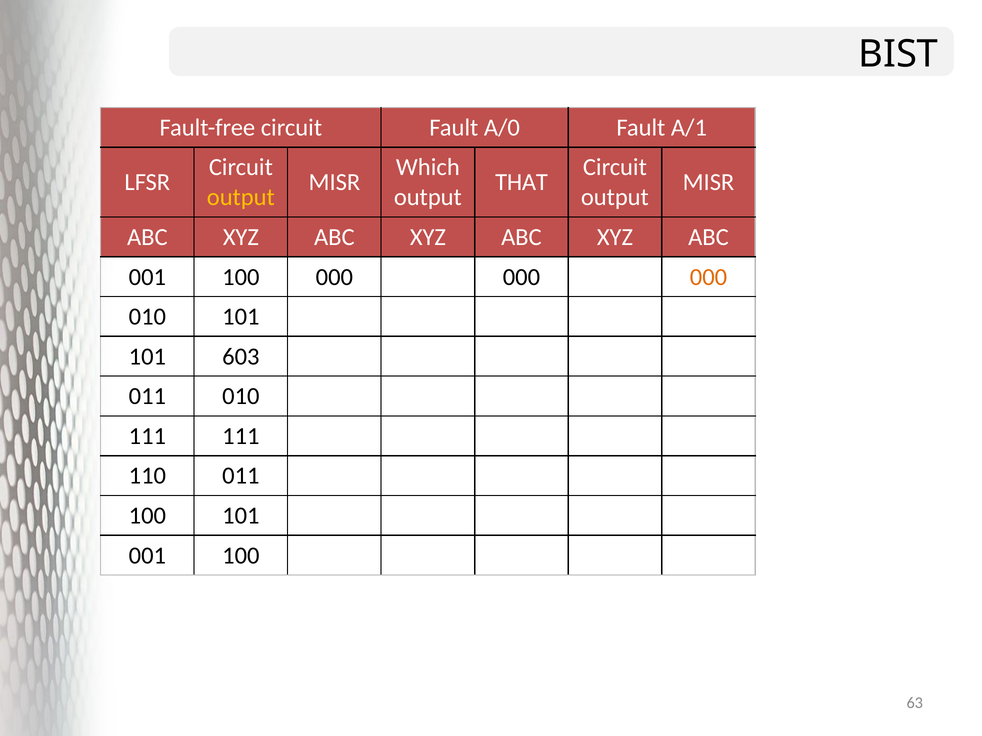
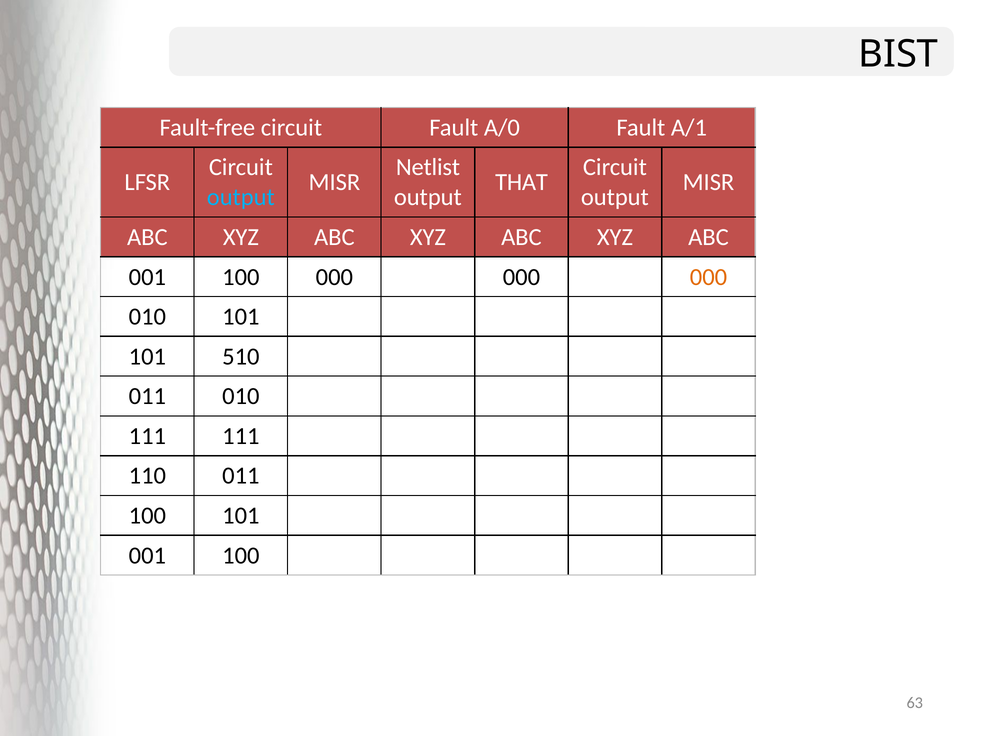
Which: Which -> Netlist
output at (241, 197) colour: yellow -> light blue
603: 603 -> 510
